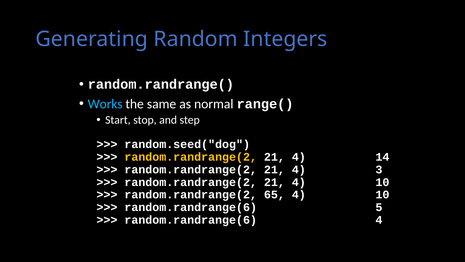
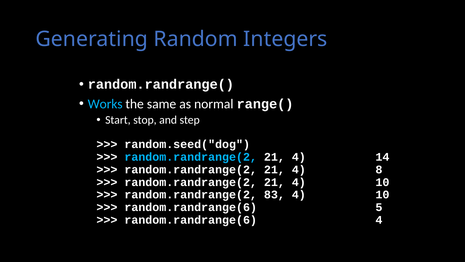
random.randrange(2 at (191, 157) colour: yellow -> light blue
3: 3 -> 8
65: 65 -> 83
